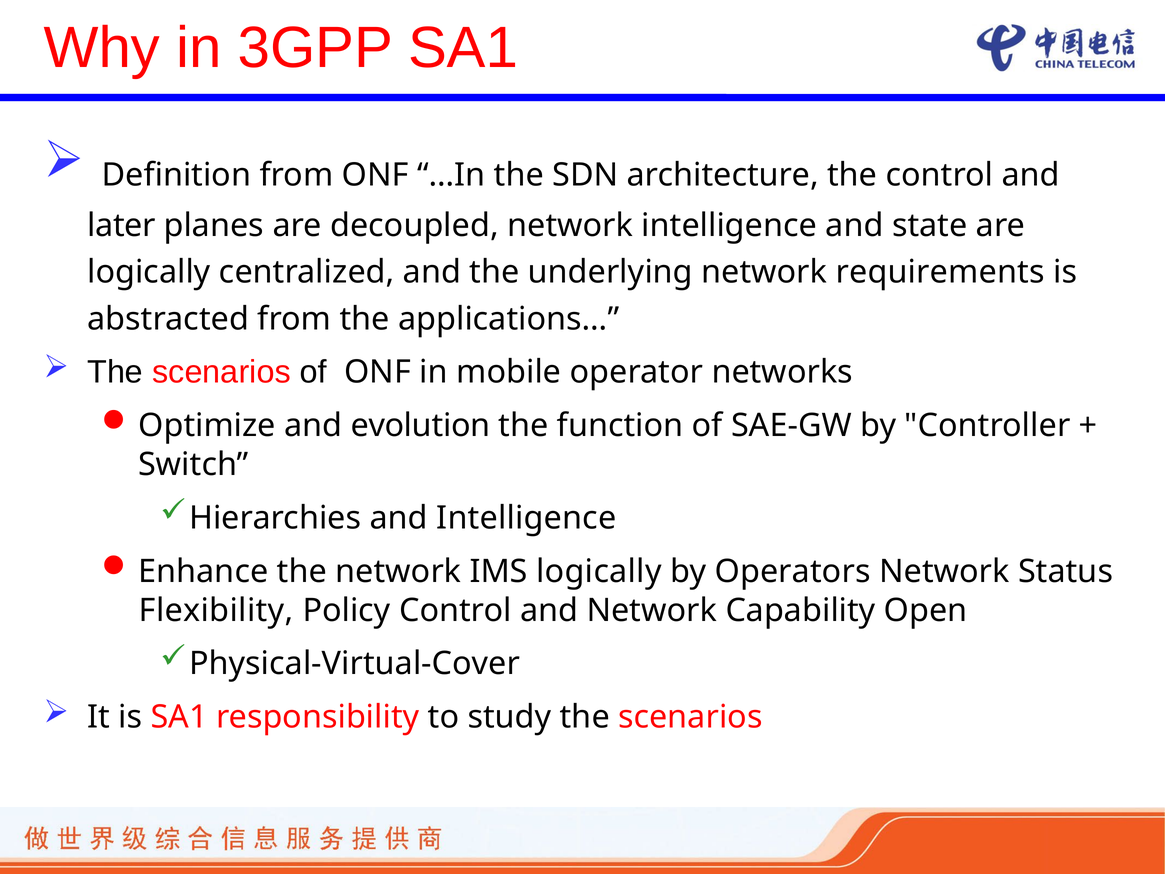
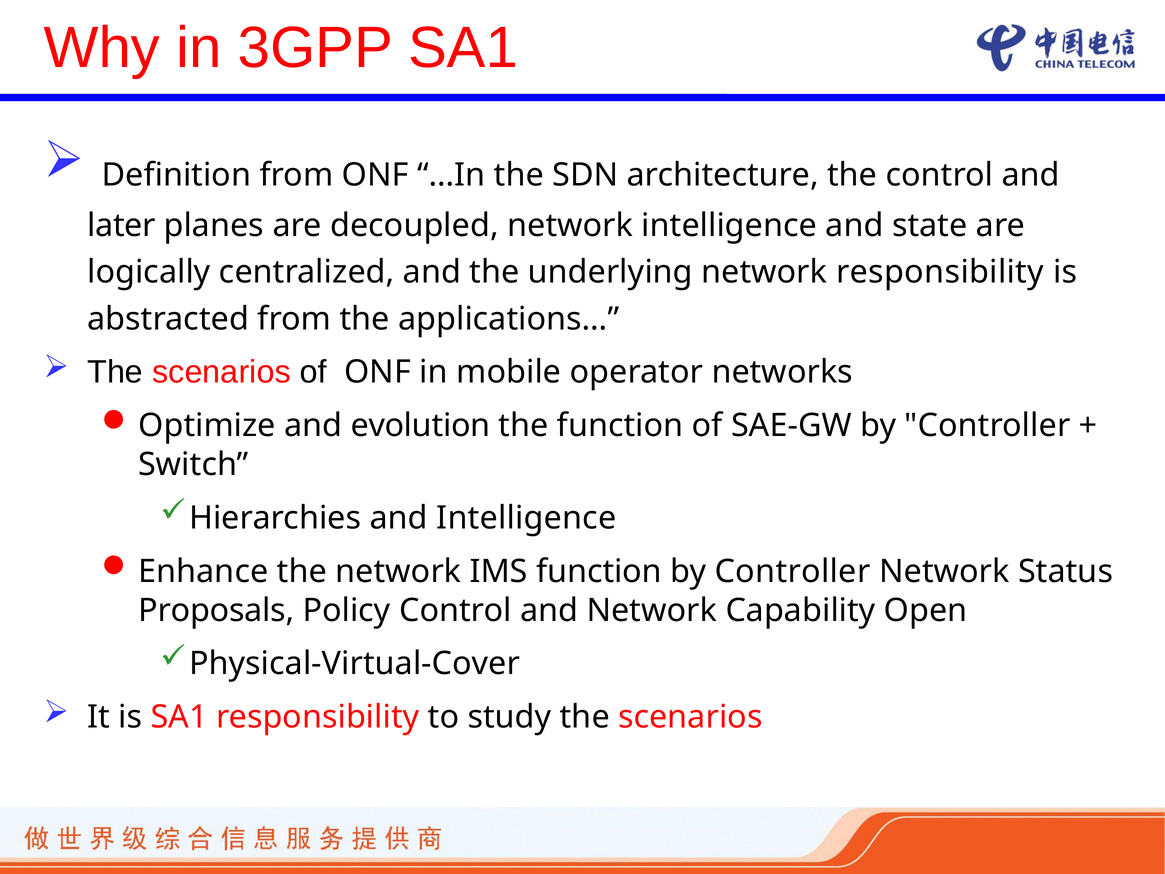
network requirements: requirements -> responsibility
IMS logically: logically -> function
Operators at (793, 571): Operators -> Controller
Flexibility: Flexibility -> Proposals
